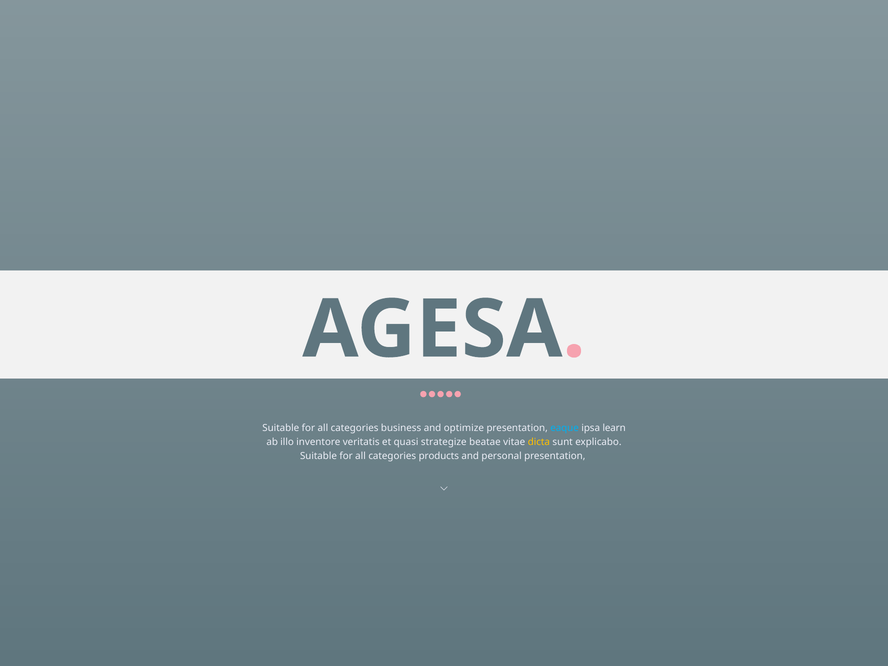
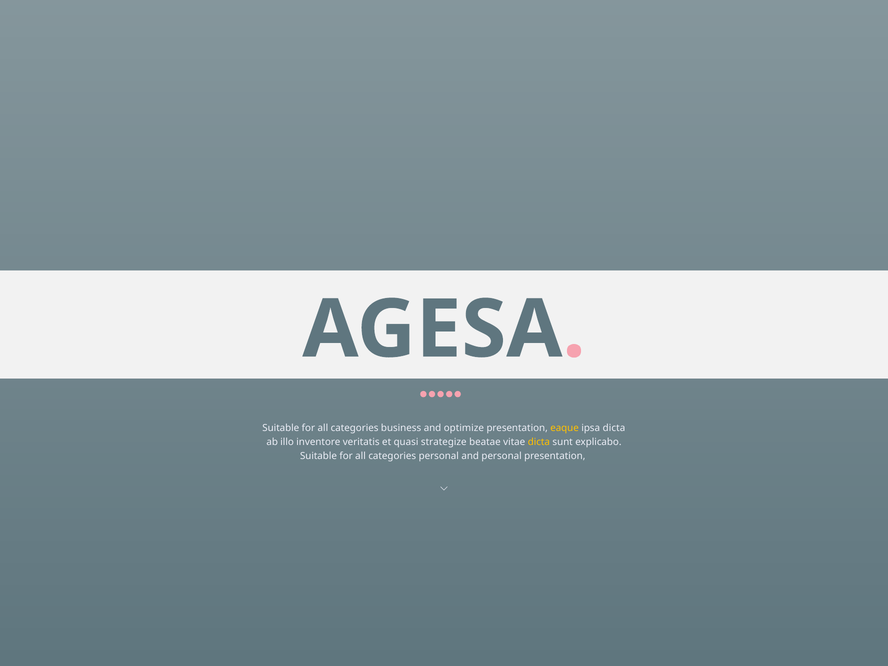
eaque colour: light blue -> yellow
ipsa learn: learn -> dicta
categories products: products -> personal
